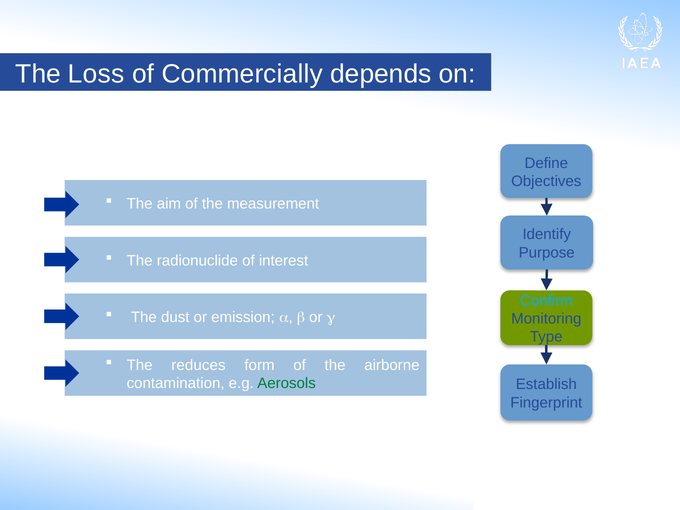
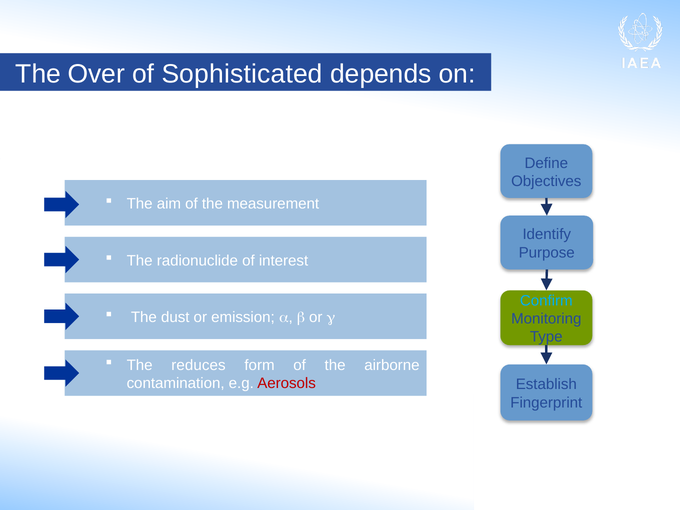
Loss: Loss -> Over
Commercially: Commercially -> Sophisticated
Aerosols colour: green -> red
